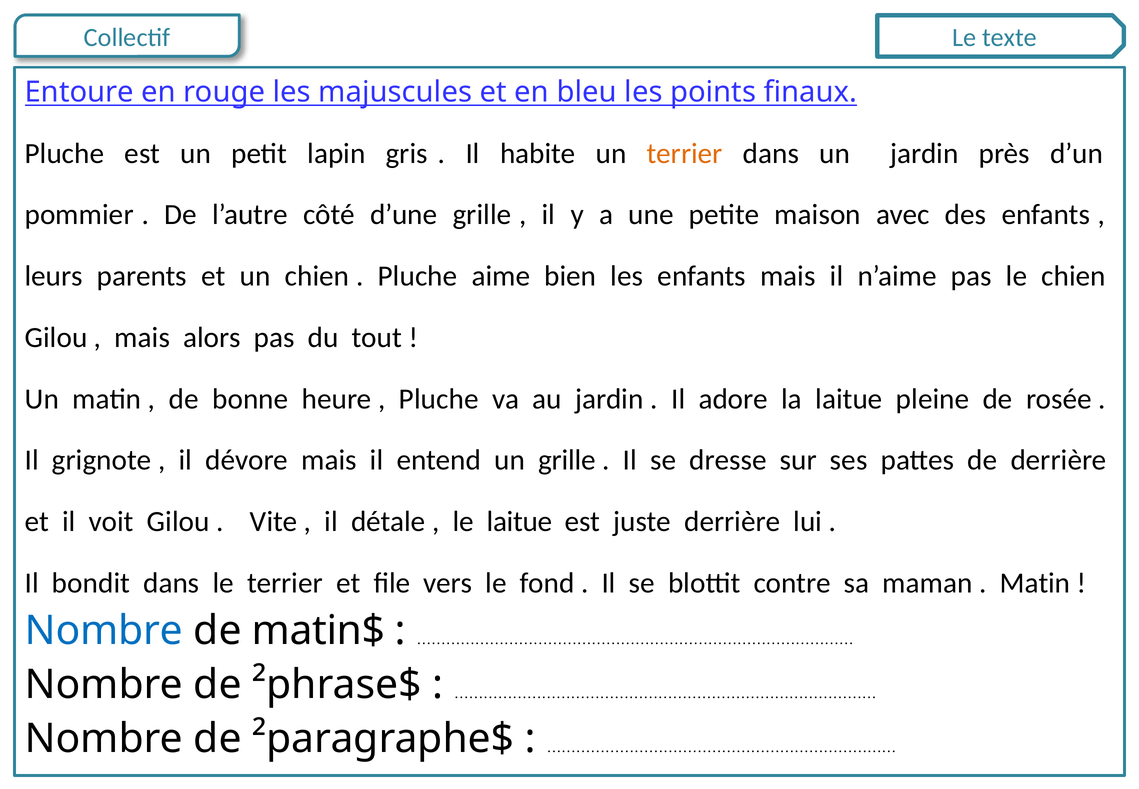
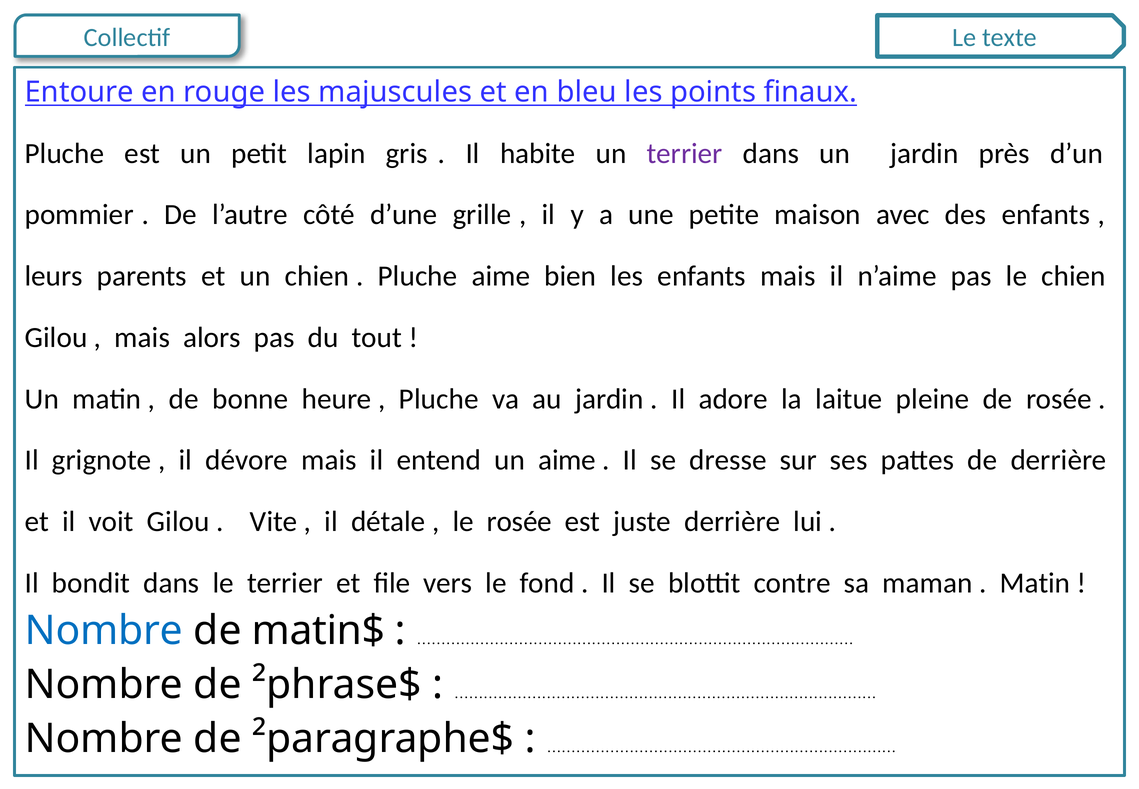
terrier at (685, 153) colour: orange -> purple
un grille: grille -> aime
le laitue: laitue -> rosée
